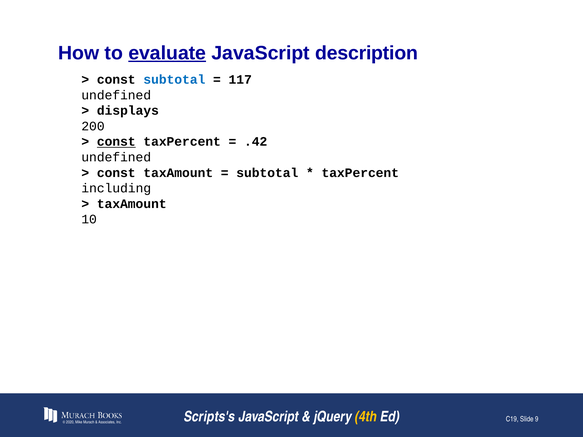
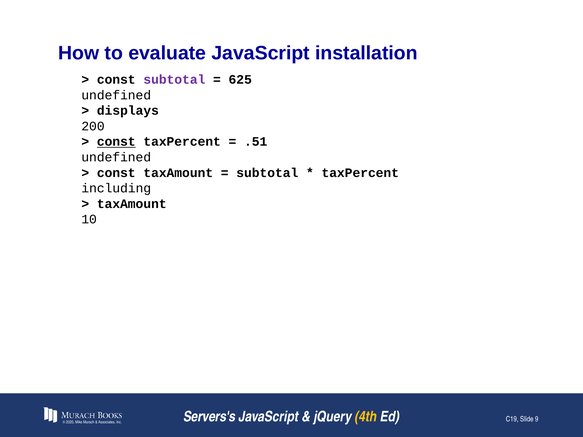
evaluate underline: present -> none
description: description -> installation
subtotal at (174, 80) colour: blue -> purple
117: 117 -> 625
.42: .42 -> .51
Scripts's: Scripts's -> Servers's
